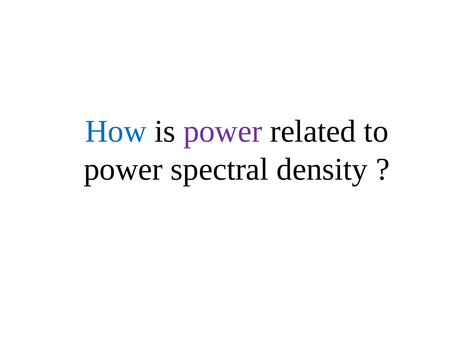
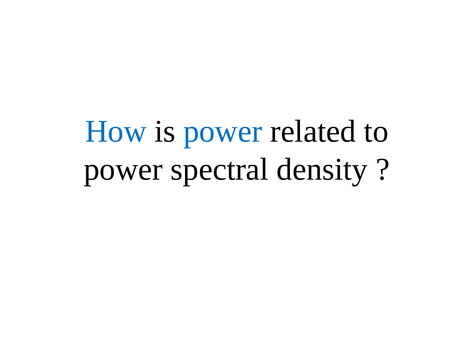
power at (223, 131) colour: purple -> blue
